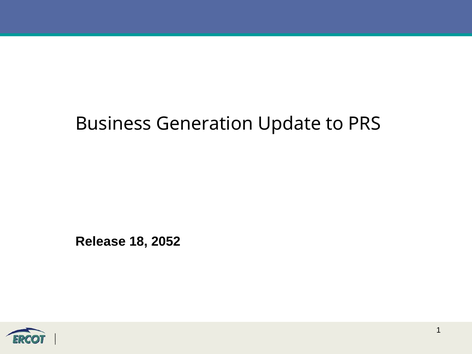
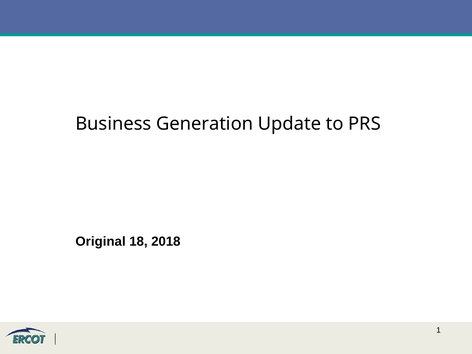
Release: Release -> Original
2052: 2052 -> 2018
